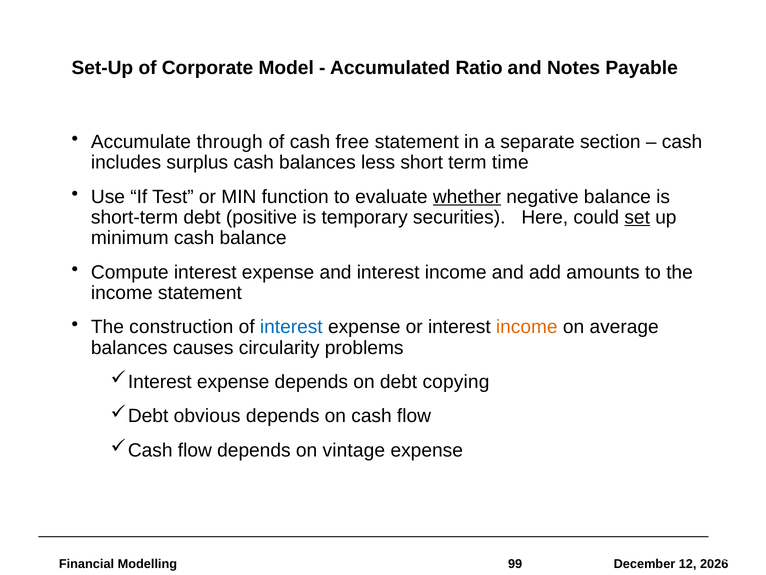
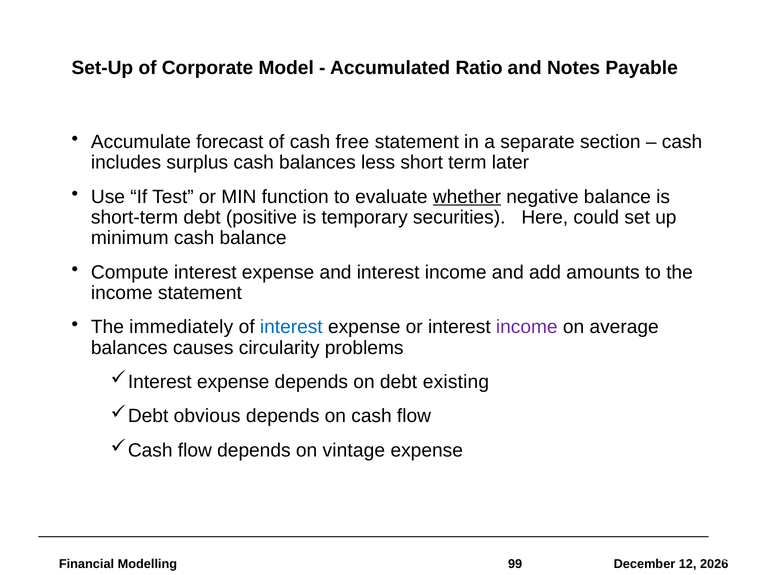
through: through -> forecast
time: time -> later
set underline: present -> none
construction: construction -> immediately
income at (527, 327) colour: orange -> purple
copying: copying -> existing
